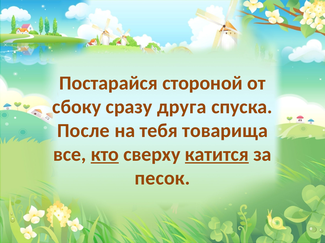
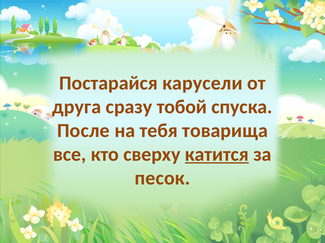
стороной: стороной -> карусели
сбоку: сбоку -> друга
друга: друга -> тобой
кто underline: present -> none
